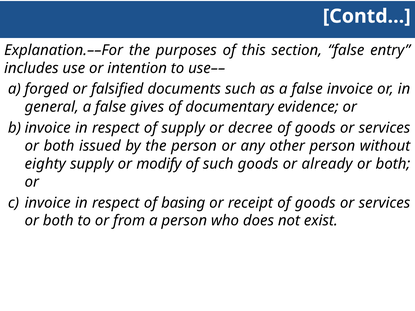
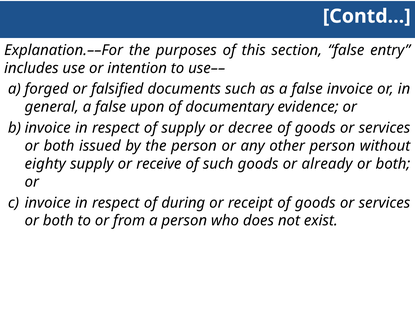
gives: gives -> upon
modify: modify -> receive
basing: basing -> during
